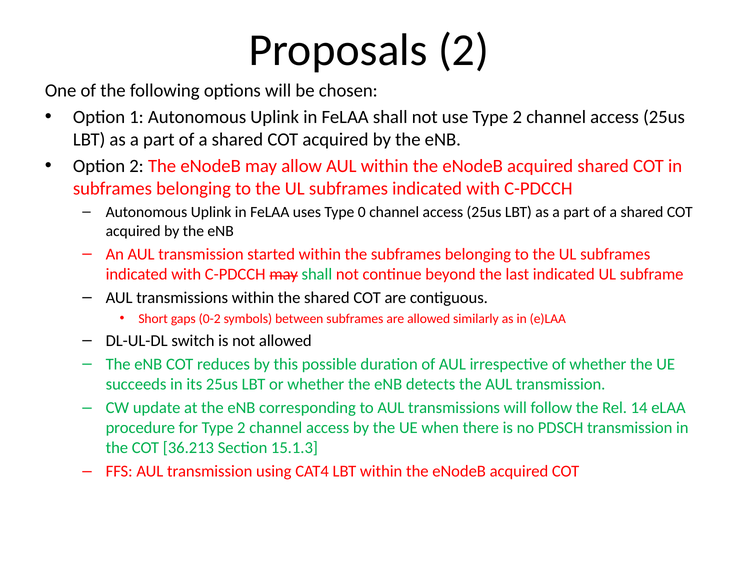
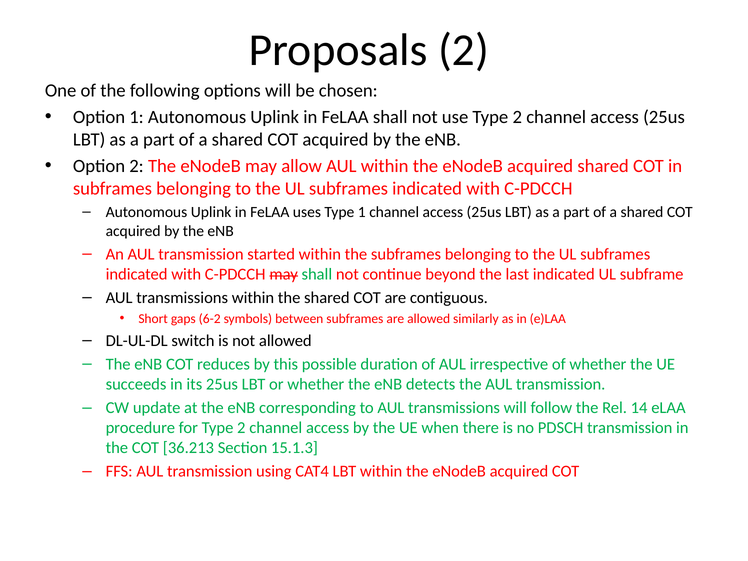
Type 0: 0 -> 1
0-2: 0-2 -> 6-2
